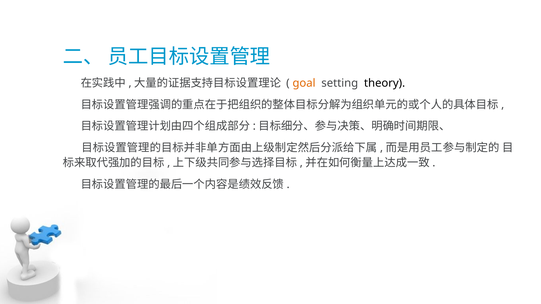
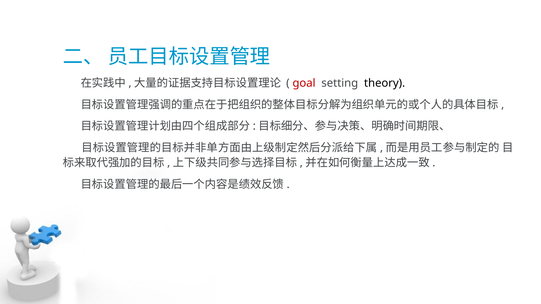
goal colour: orange -> red
